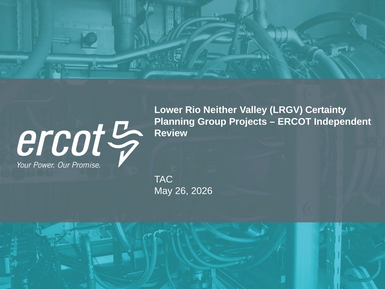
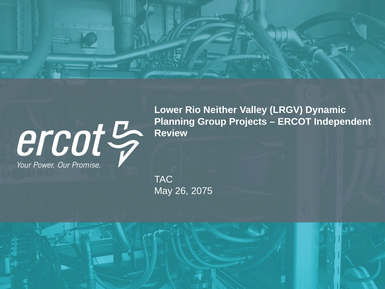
Certainty: Certainty -> Dynamic
2026: 2026 -> 2075
